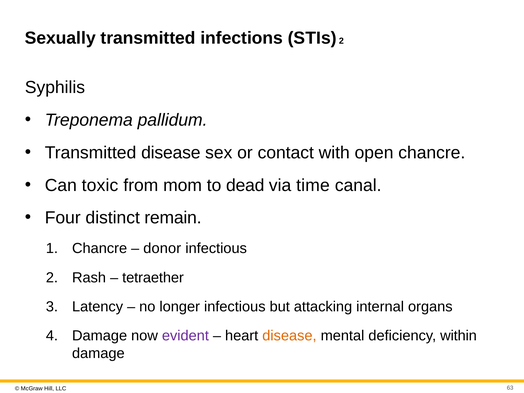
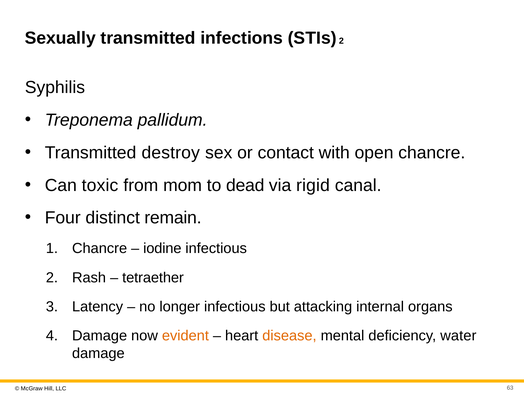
Transmitted disease: disease -> destroy
time: time -> rigid
donor: donor -> iodine
evident colour: purple -> orange
within: within -> water
